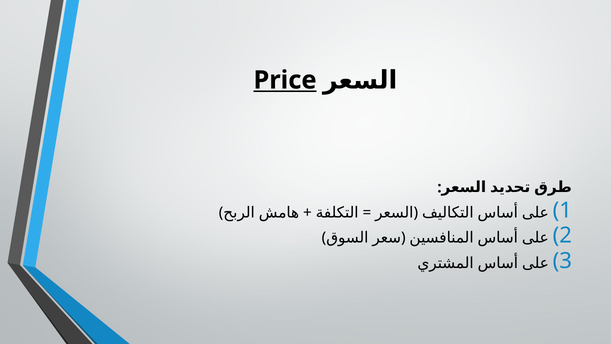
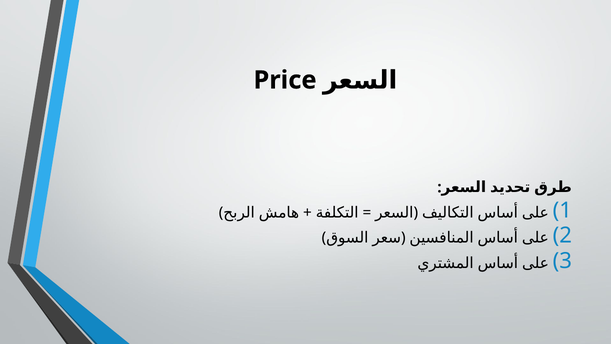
Price underline: present -> none
